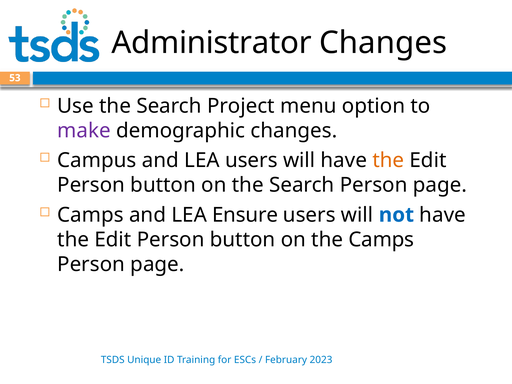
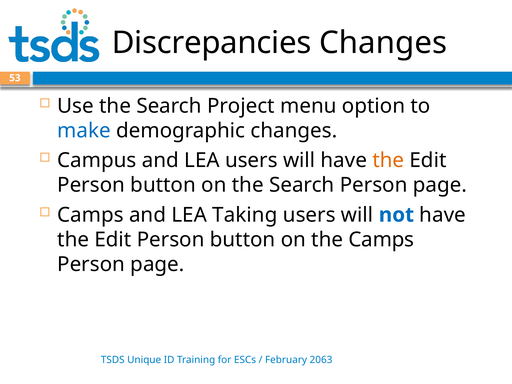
Administrator: Administrator -> Discrepancies
make colour: purple -> blue
Ensure: Ensure -> Taking
2023: 2023 -> 2063
